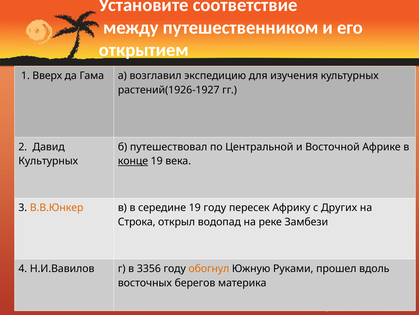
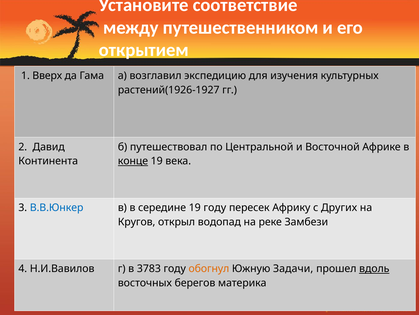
Культурных at (48, 161): Культурных -> Континента
В.В.Юнкер colour: orange -> blue
Строка: Строка -> Кругов
3356: 3356 -> 3783
Руками: Руками -> Задачи
вдоль underline: none -> present
